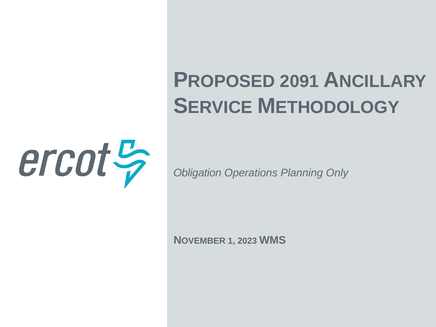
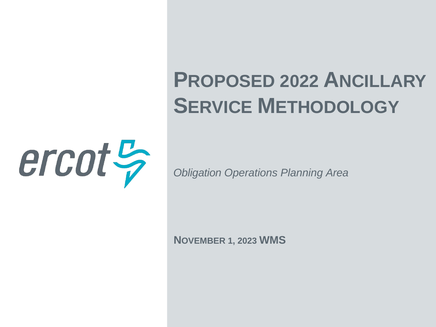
2091: 2091 -> 2022
Only: Only -> Area
